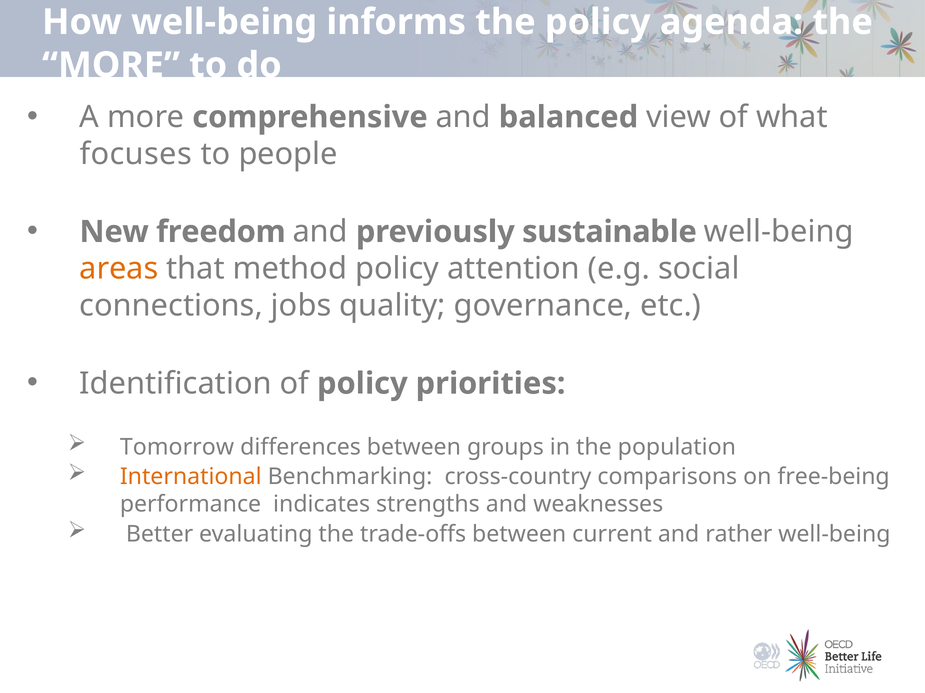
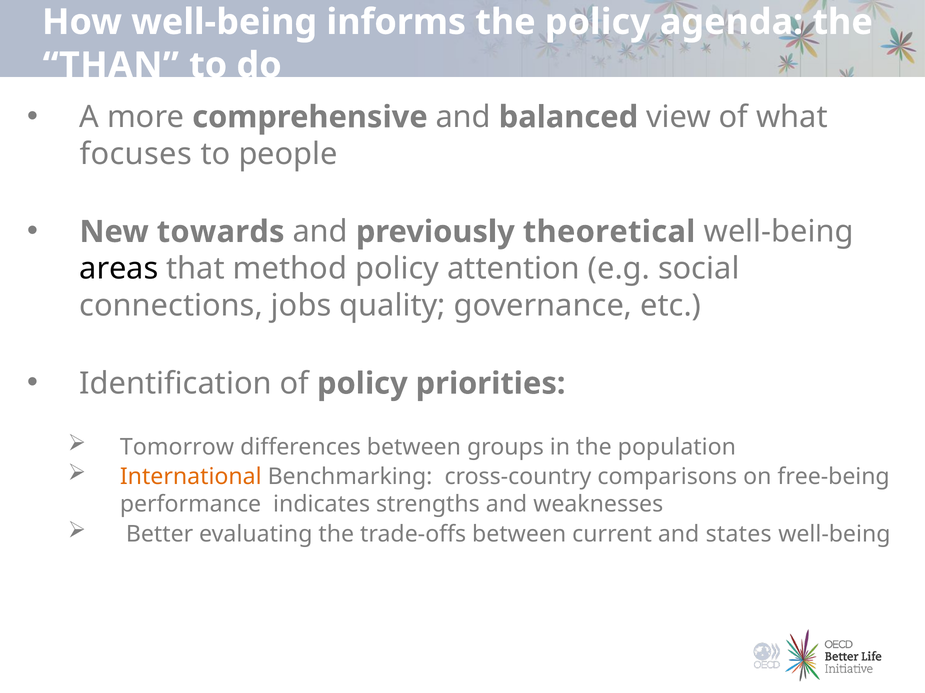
MORE at (111, 65): MORE -> THAN
freedom: freedom -> towards
sustainable: sustainable -> theoretical
areas colour: orange -> black
rather: rather -> states
